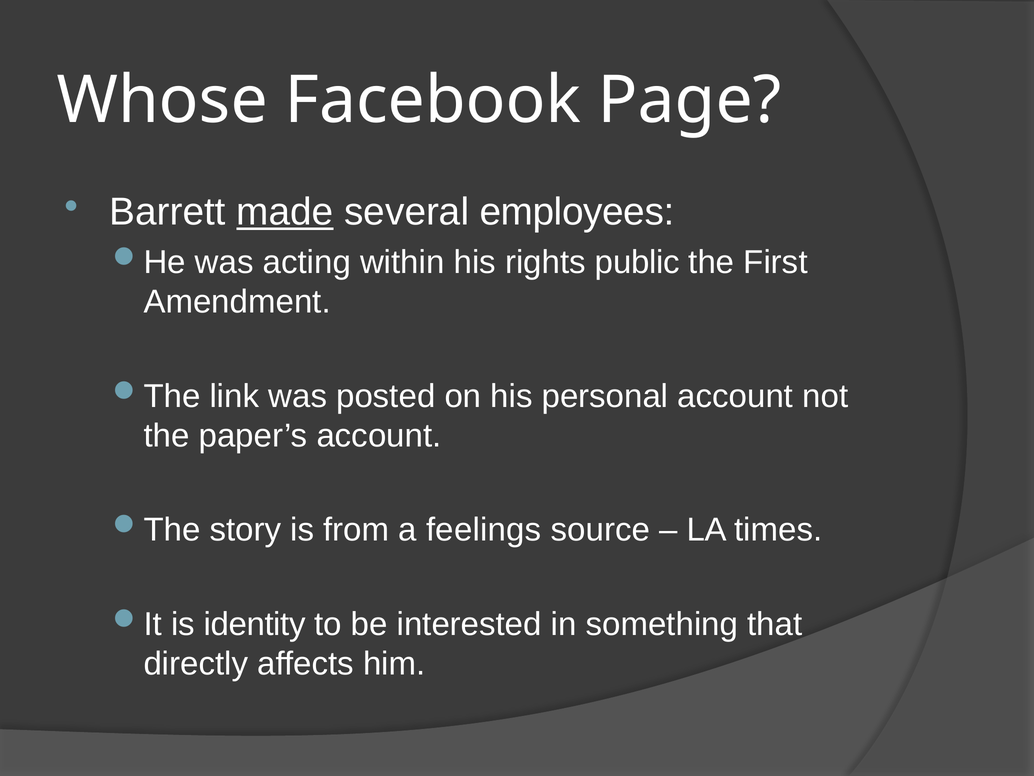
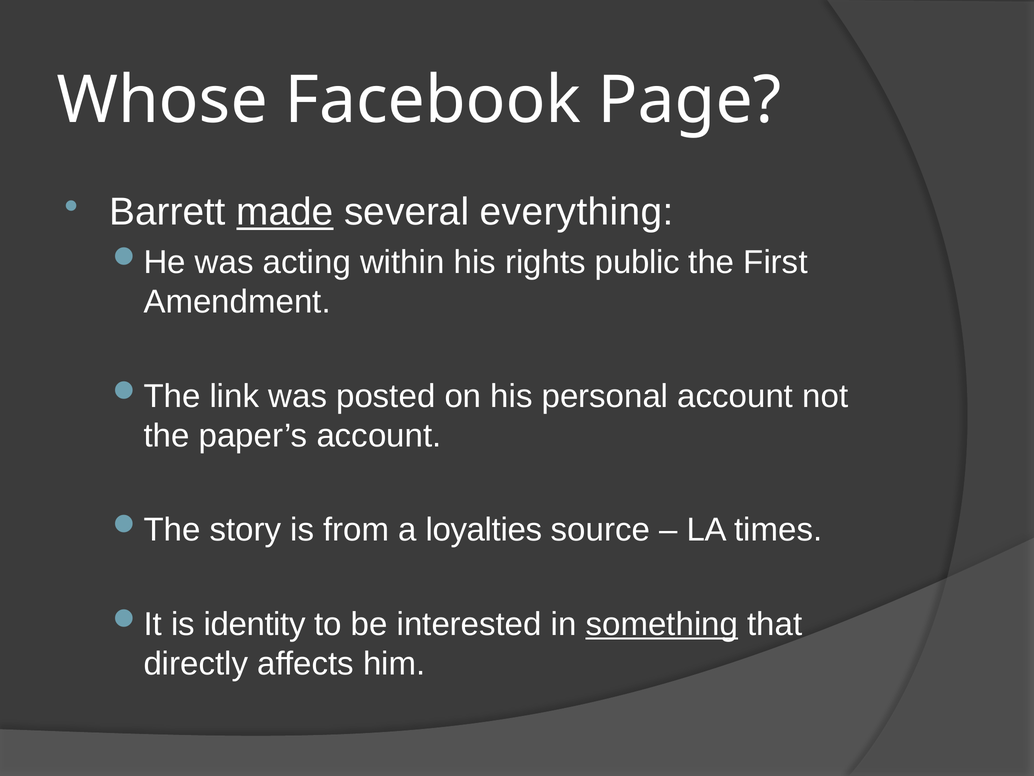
employees: employees -> everything
feelings: feelings -> loyalties
something underline: none -> present
